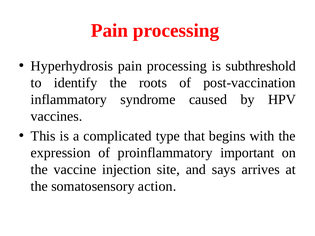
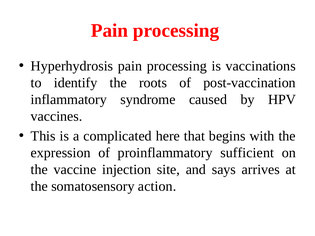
subthreshold: subthreshold -> vaccinations
type: type -> here
important: important -> sufficient
